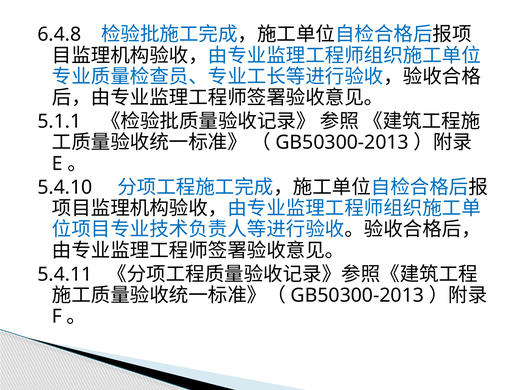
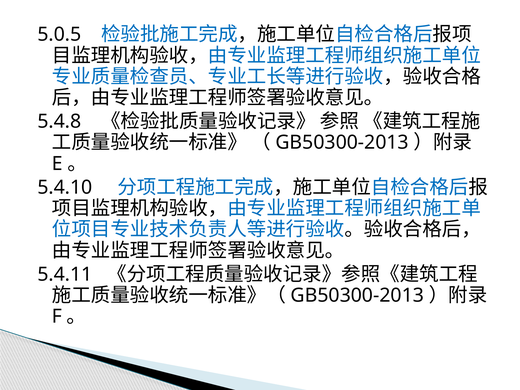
6.4.8: 6.4.8 -> 5.0.5
5.1.1: 5.1.1 -> 5.4.8
